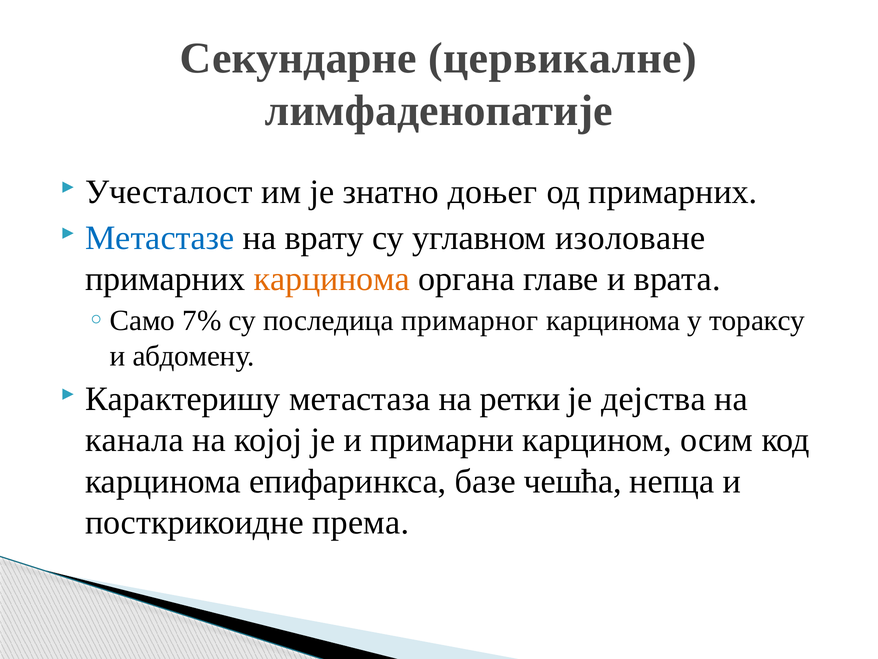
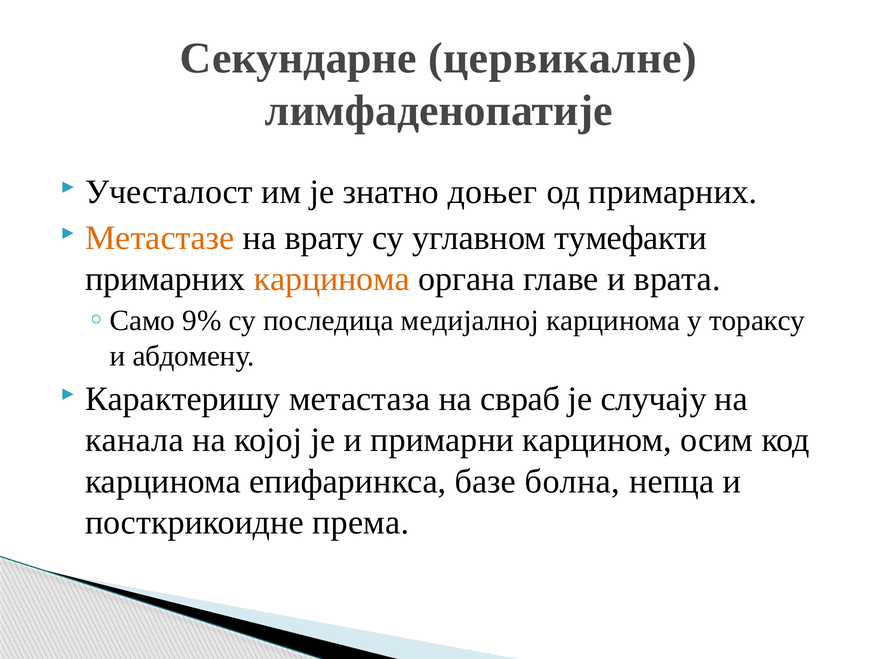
Метастазе colour: blue -> orange
изоловане: изоловане -> тумефакти
7%: 7% -> 9%
примарног: примарног -> медијалној
ретки: ретки -> свраб
дејства: дејства -> случају
чешћа: чешћа -> болна
